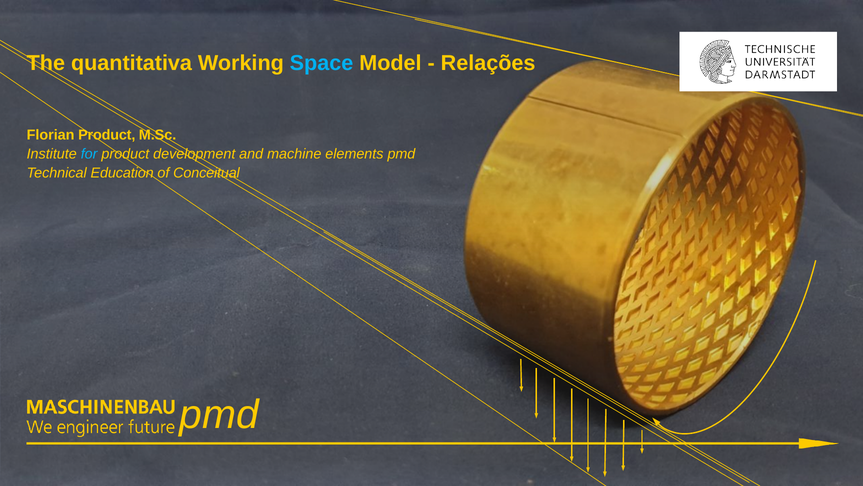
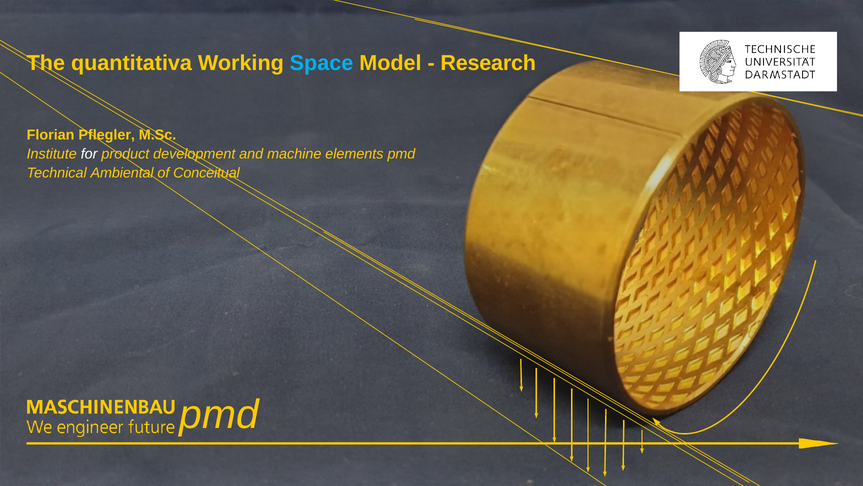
Relações: Relações -> Research
Florian Product: Product -> Pflegler
for colour: light blue -> white
Education: Education -> Ambiental
